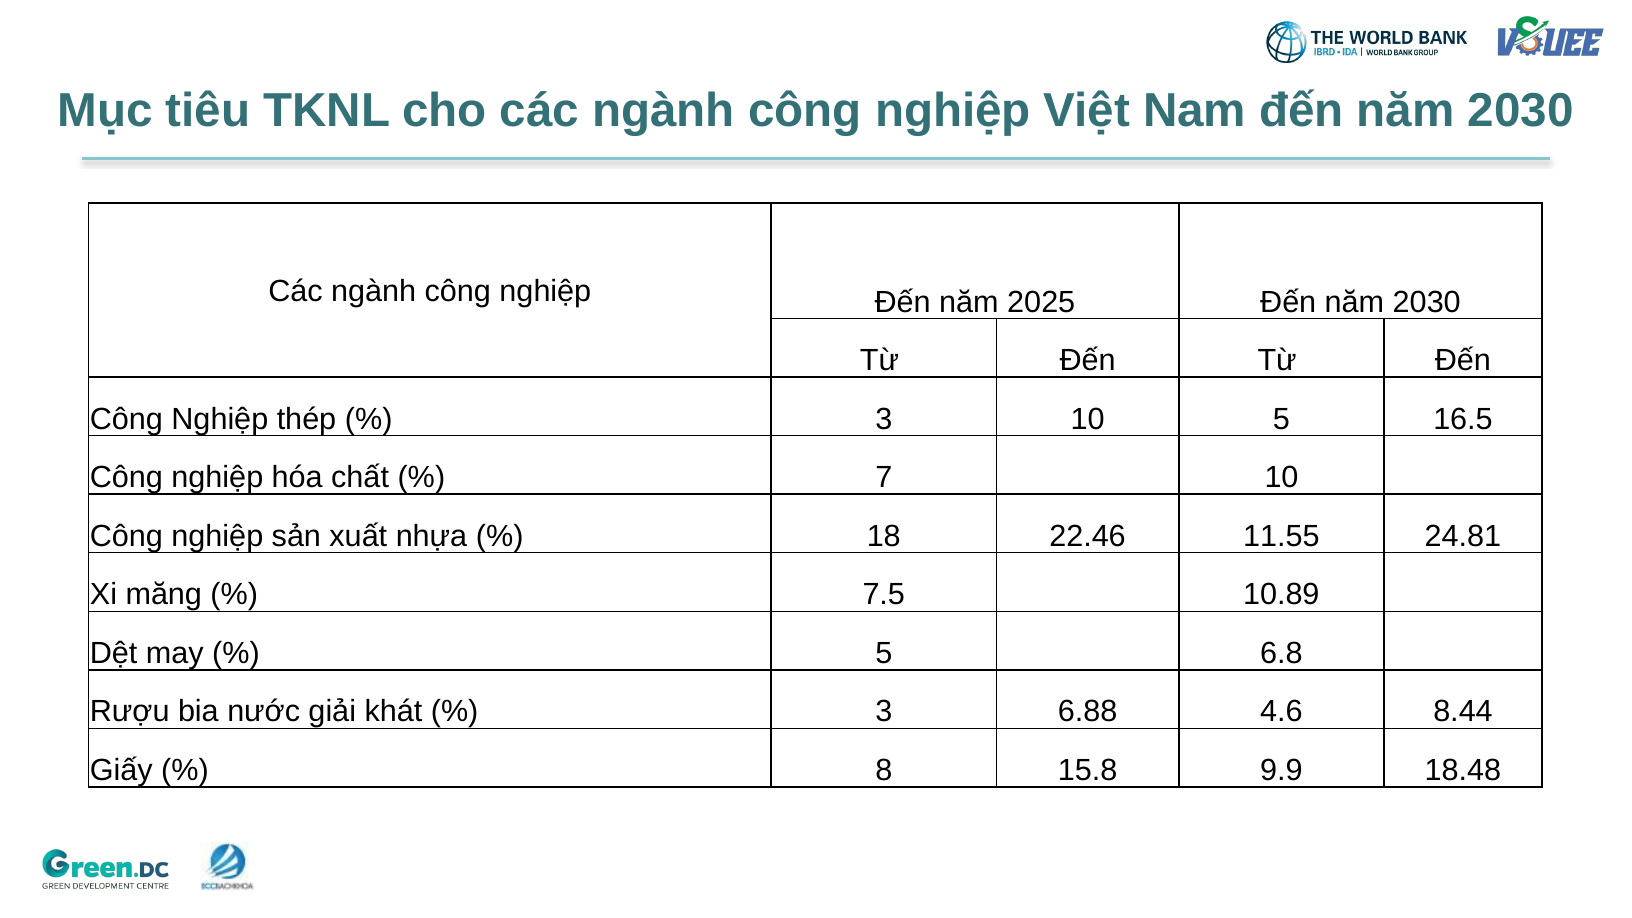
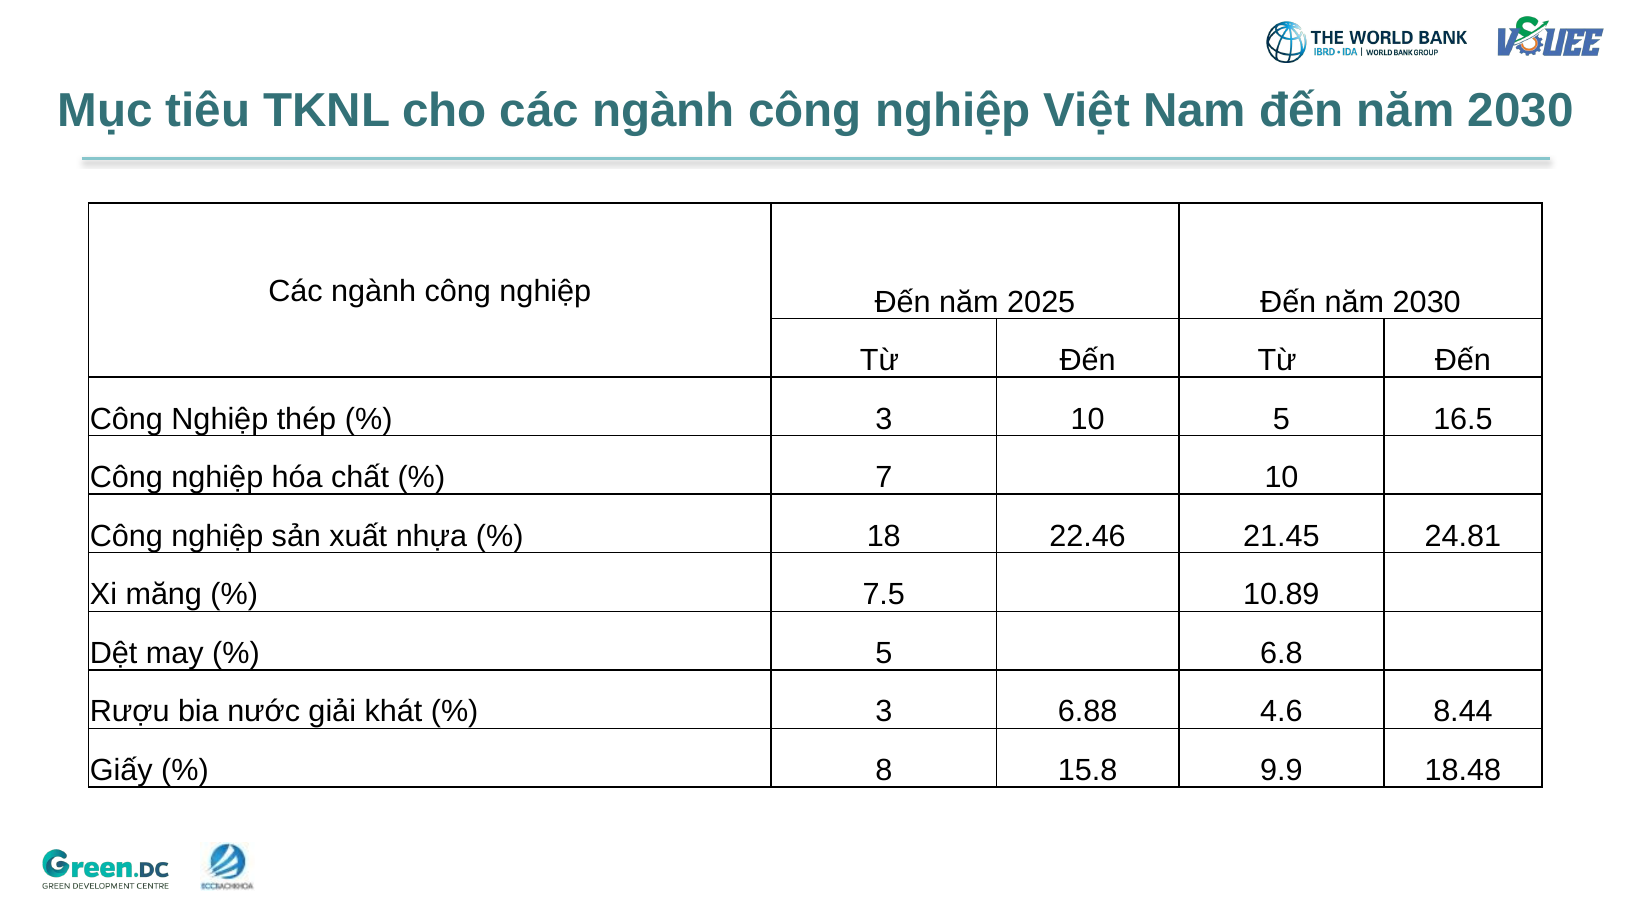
11.55: 11.55 -> 21.45
